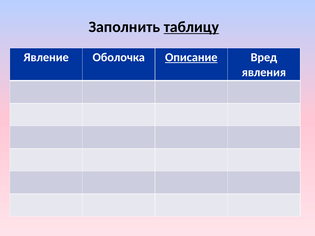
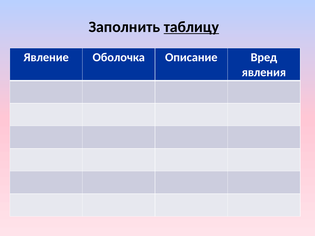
Описание underline: present -> none
